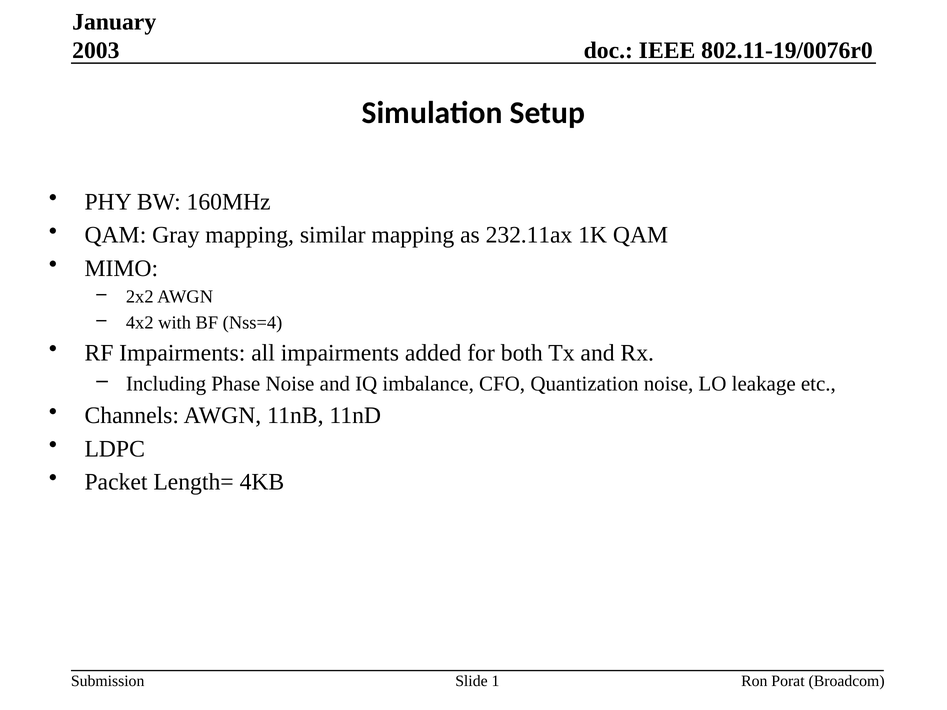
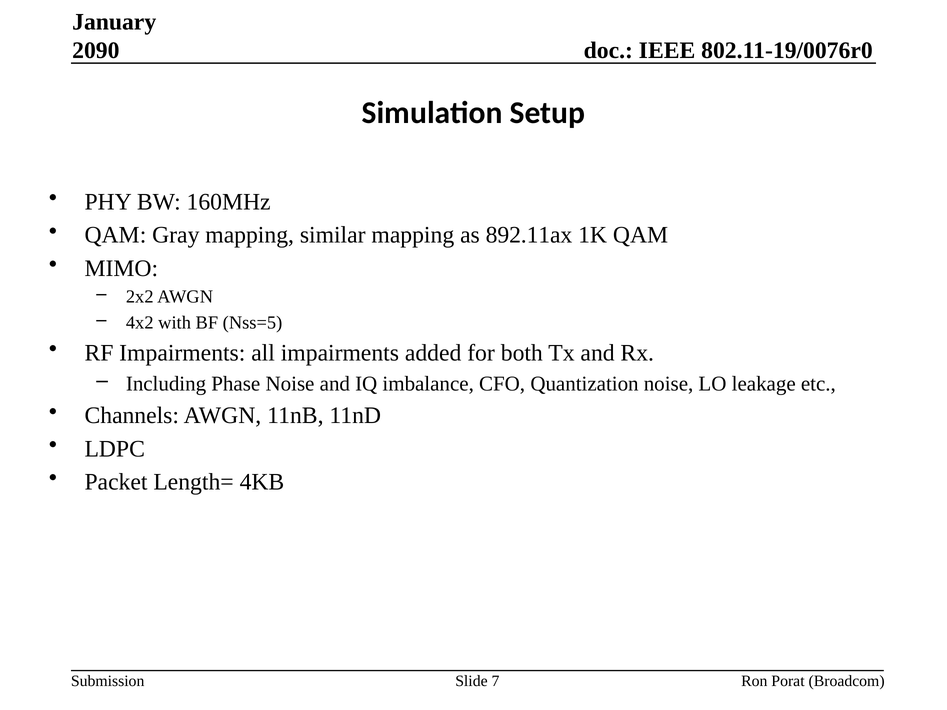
2003: 2003 -> 2090
232.11ax: 232.11ax -> 892.11ax
Nss=4: Nss=4 -> Nss=5
1: 1 -> 7
